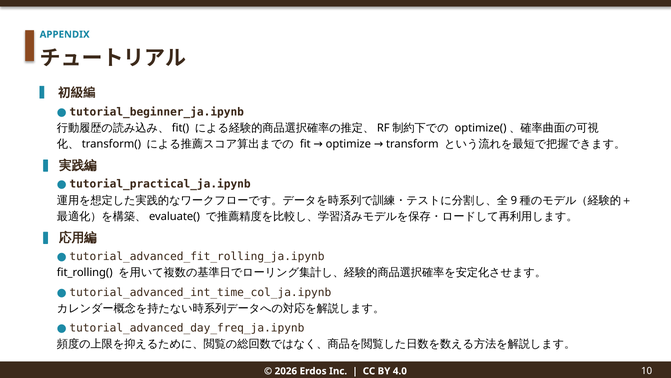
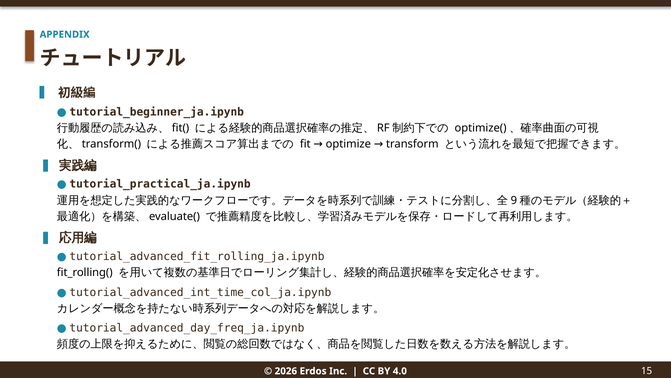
10: 10 -> 15
